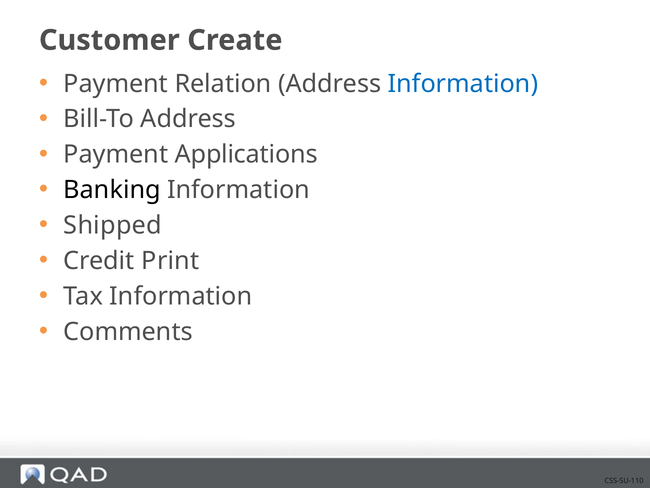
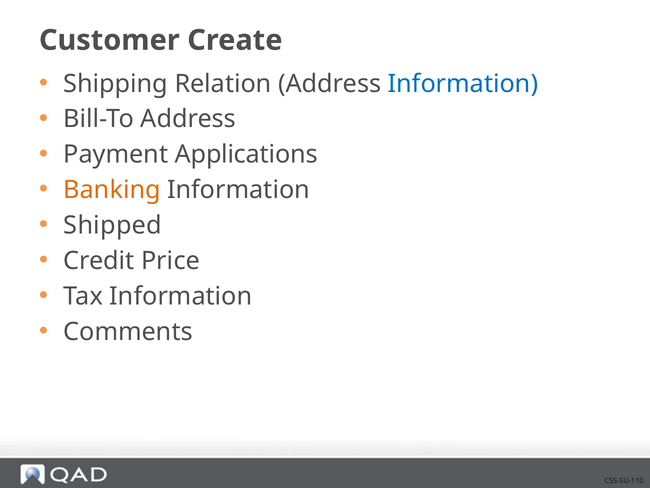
Payment at (116, 84): Payment -> Shipping
Banking colour: black -> orange
Print: Print -> Price
